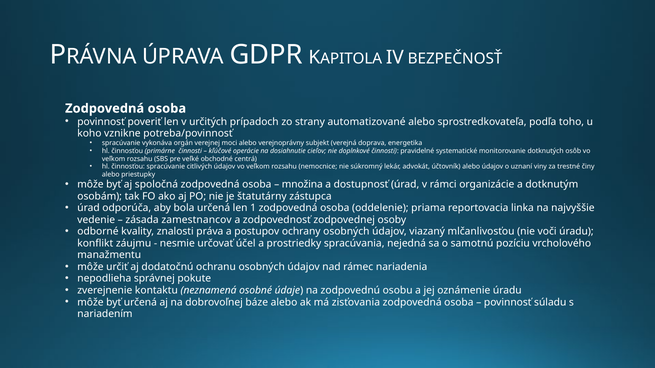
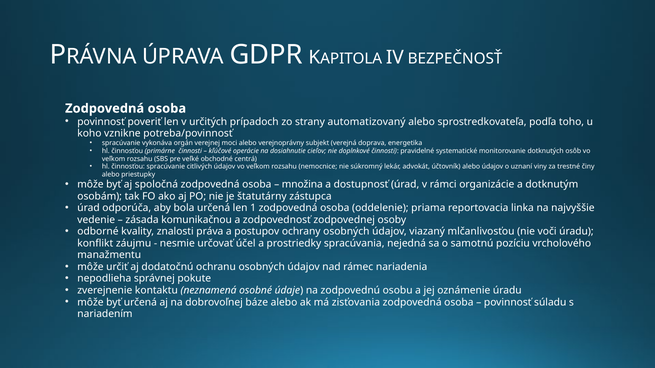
automatizované: automatizované -> automatizovaný
zamestnancov: zamestnancov -> komunikačnou
